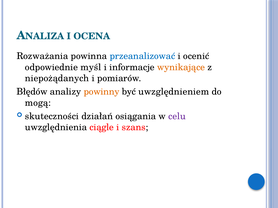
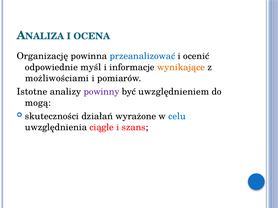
Rozważania: Rozważania -> Organizację
niepożądanych: niepożądanych -> możliwościami
Błędów: Błędów -> Istotne
powinny colour: orange -> purple
osiągania: osiągania -> wyrażone
celu colour: purple -> blue
